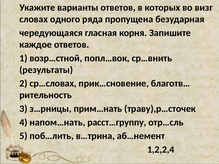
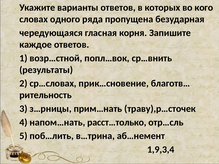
визг: визг -> кого
расст…группу: расст…группу -> расст…только
1,2,2,4: 1,2,2,4 -> 1,9,3,4
